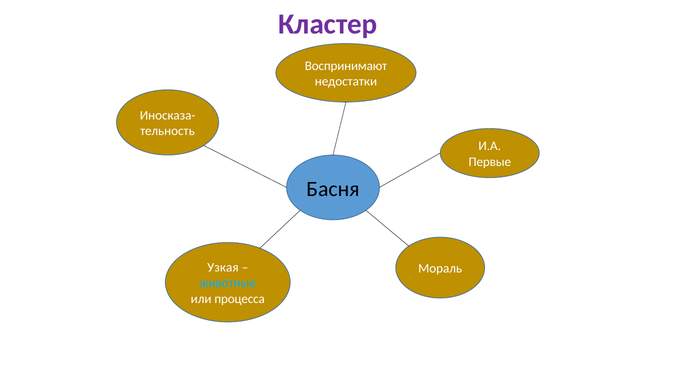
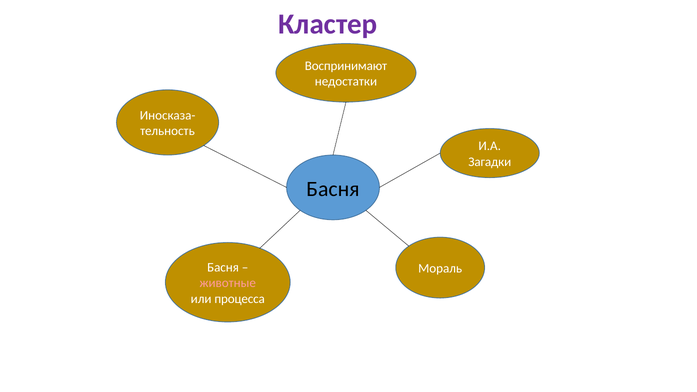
Первые: Первые -> Загадки
Узкая at (223, 267): Узкая -> Басня
животные colour: light blue -> pink
